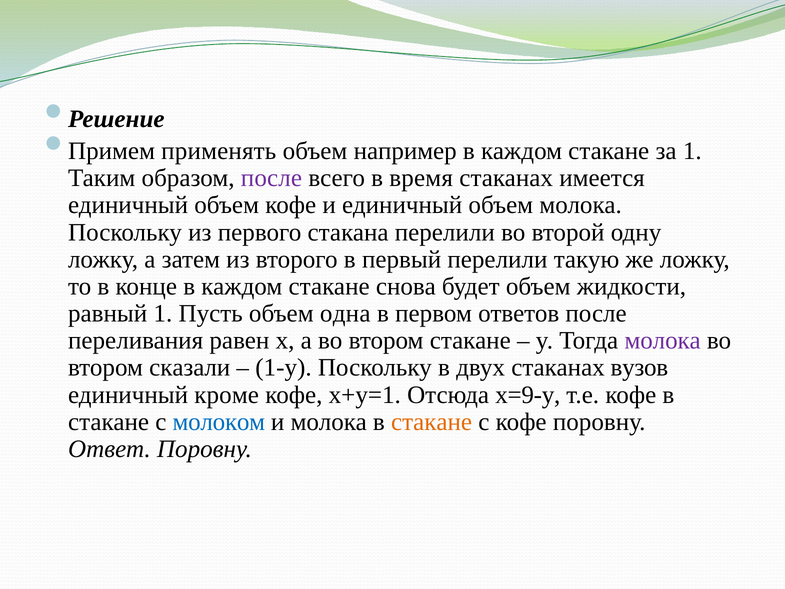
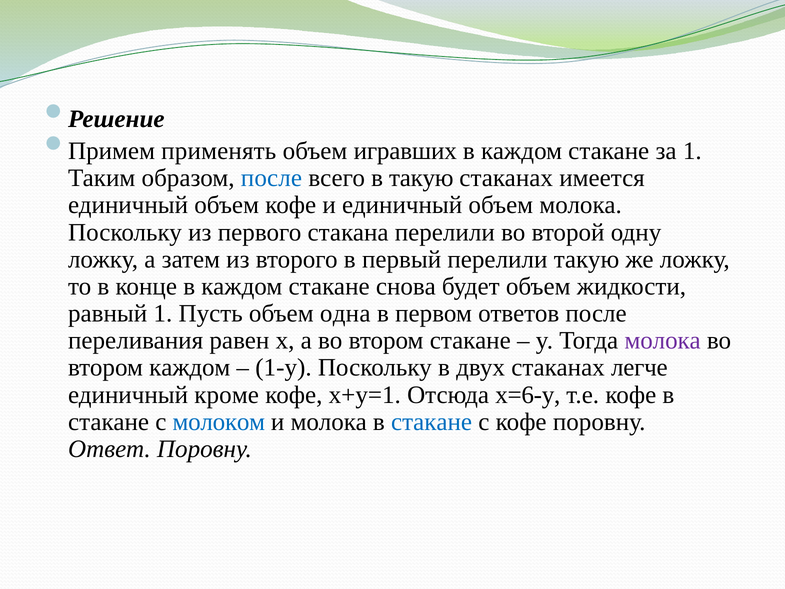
например: например -> игравших
после at (271, 178) colour: purple -> blue
в время: время -> такую
втором сказали: сказали -> каждом
вузов: вузов -> легче
x=9-y: x=9-y -> x=6-y
стакане at (432, 422) colour: orange -> blue
